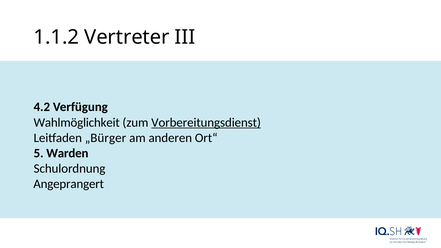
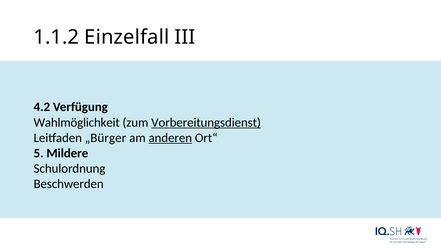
Vertreter: Vertreter -> Einzelfall
anderen underline: none -> present
Warden: Warden -> Mildere
Angeprangert: Angeprangert -> Beschwerden
